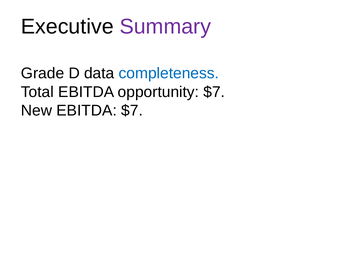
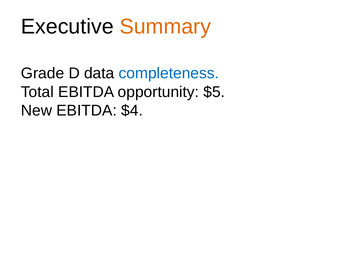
Summary colour: purple -> orange
opportunity $7: $7 -> $5
EBITDA $7: $7 -> $4
